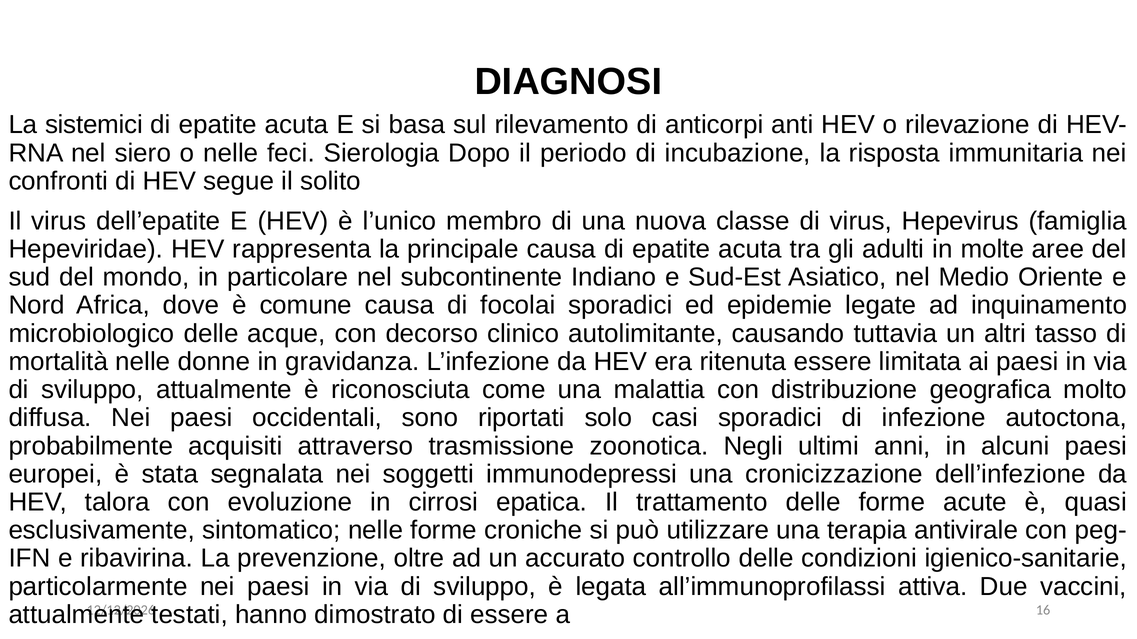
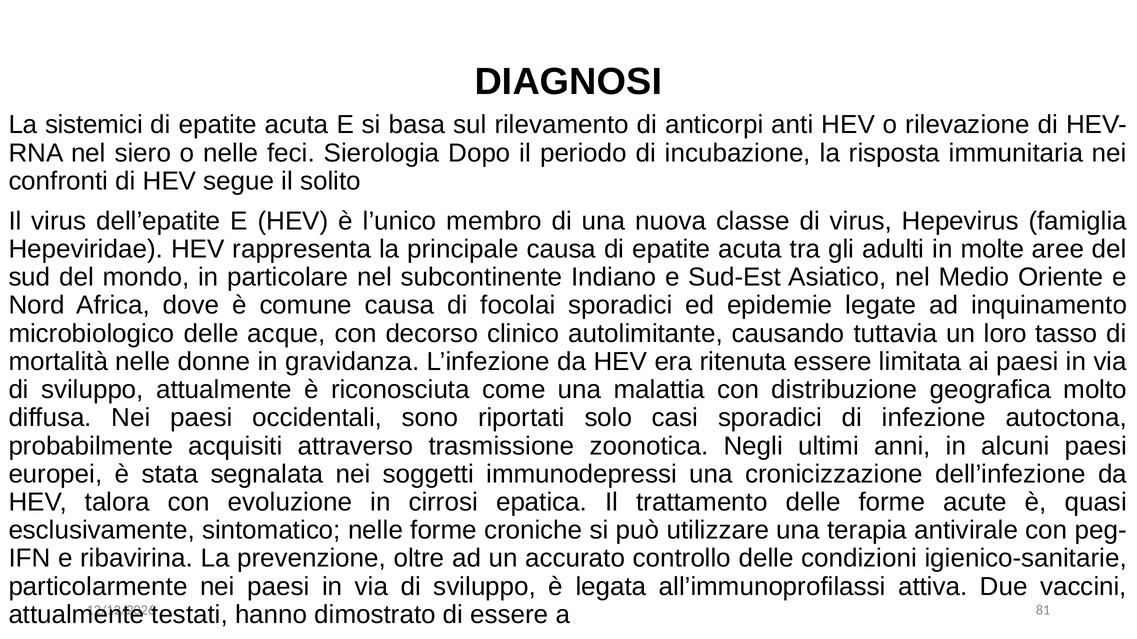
altri: altri -> loro
16: 16 -> 81
